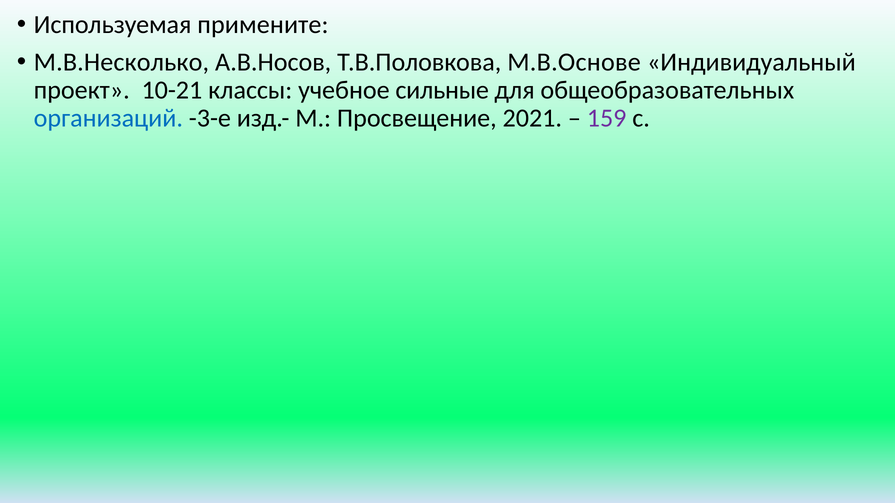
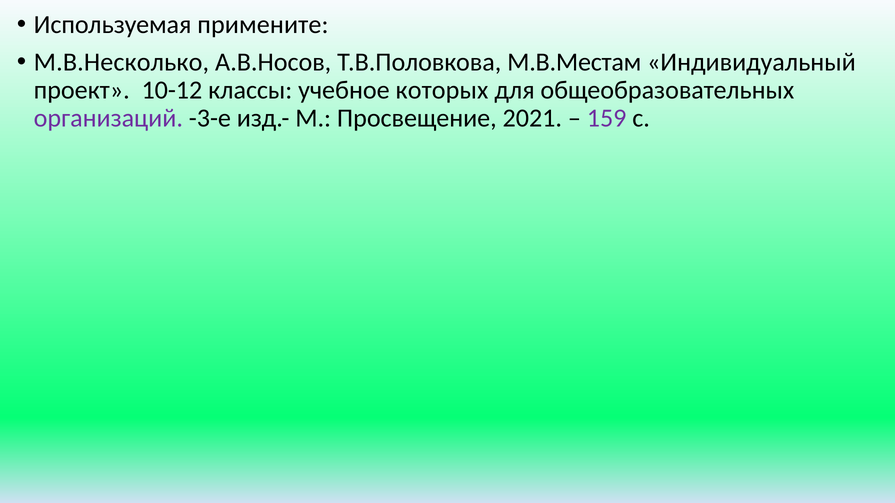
М.В.Основе: М.В.Основе -> М.В.Местам
10-21: 10-21 -> 10-12
сильные: сильные -> которых
организаций colour: blue -> purple
